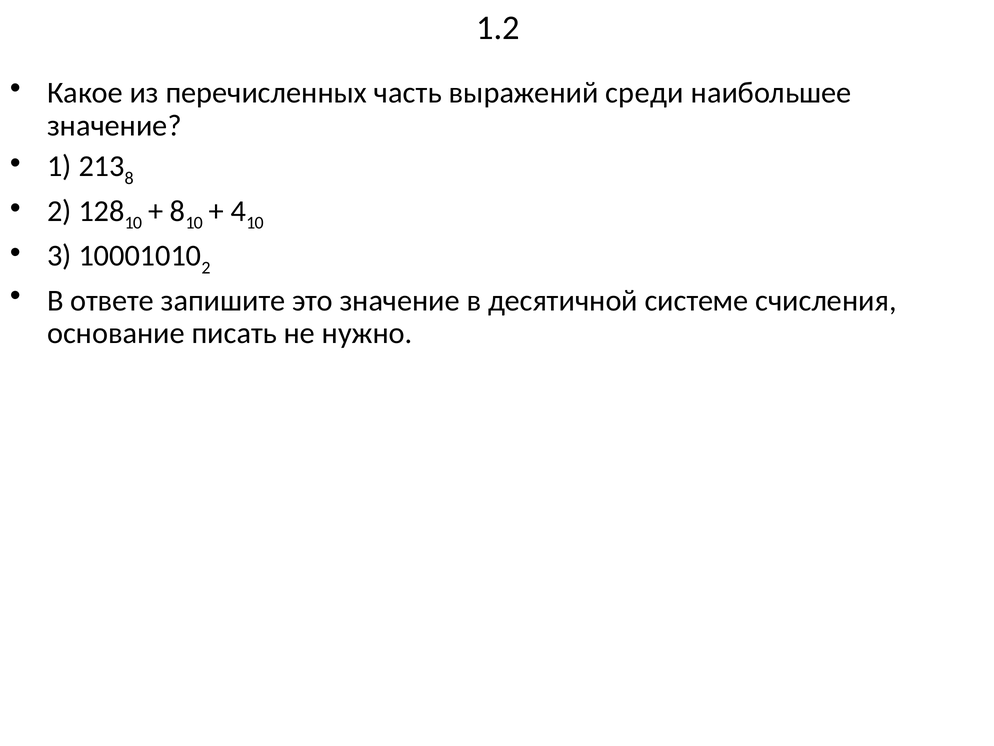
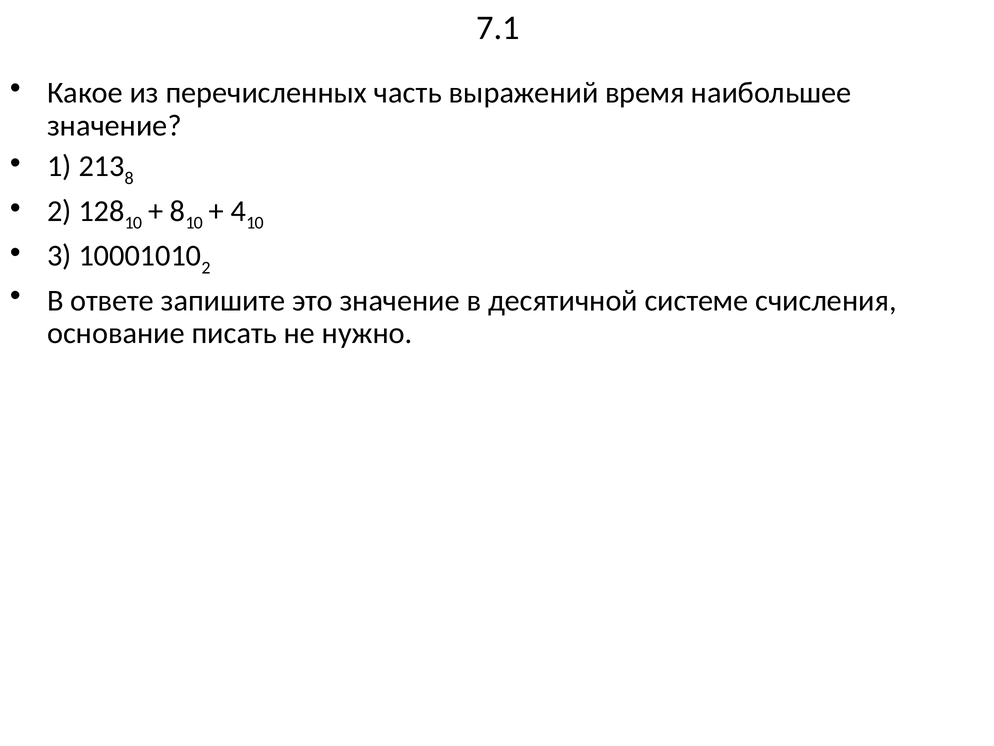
1.2: 1.2 -> 7.1
среди: среди -> время
